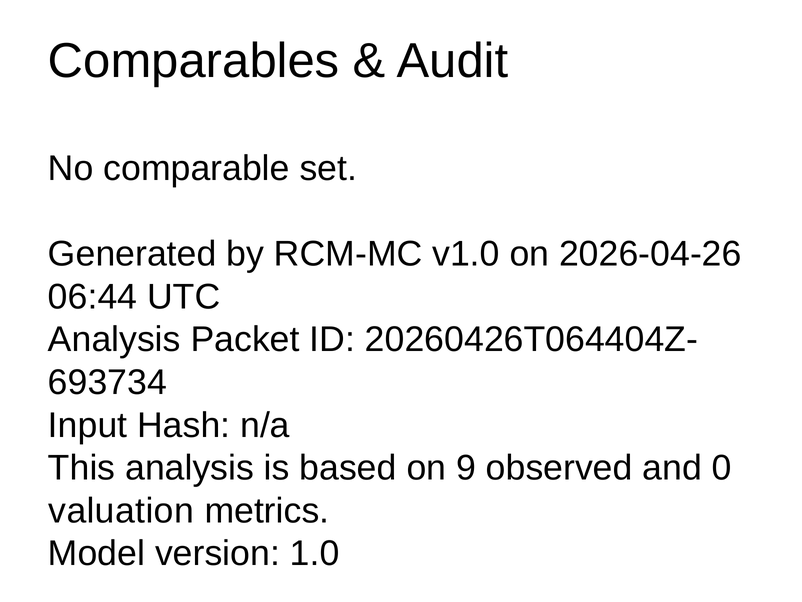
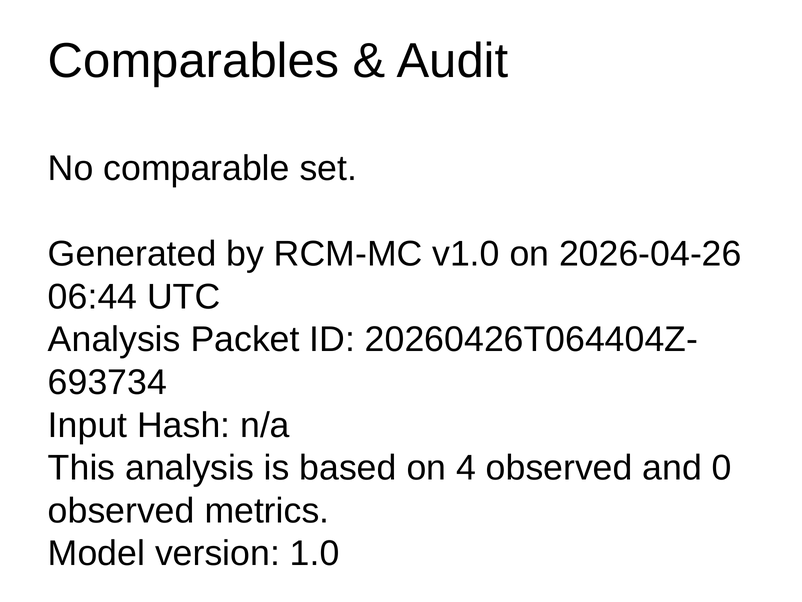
9: 9 -> 4
valuation at (121, 510): valuation -> observed
